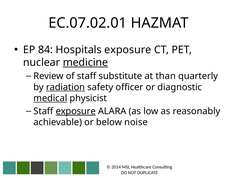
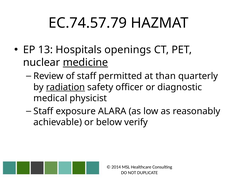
EC.07.02.01: EC.07.02.01 -> EC.74.57.79
84: 84 -> 13
Hospitals exposure: exposure -> openings
substitute: substitute -> permitted
medical underline: present -> none
exposure at (76, 111) underline: present -> none
noise: noise -> verify
